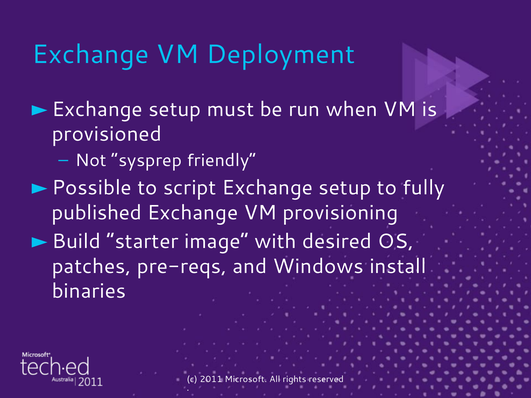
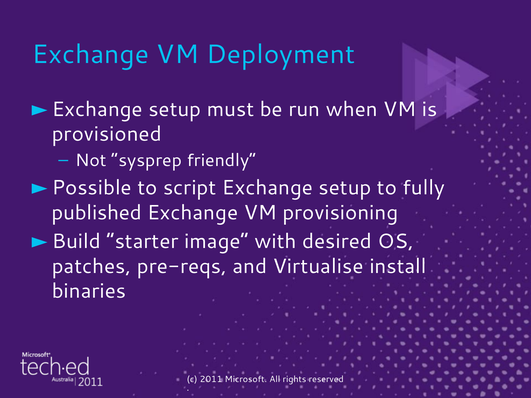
Windows: Windows -> Virtualise
